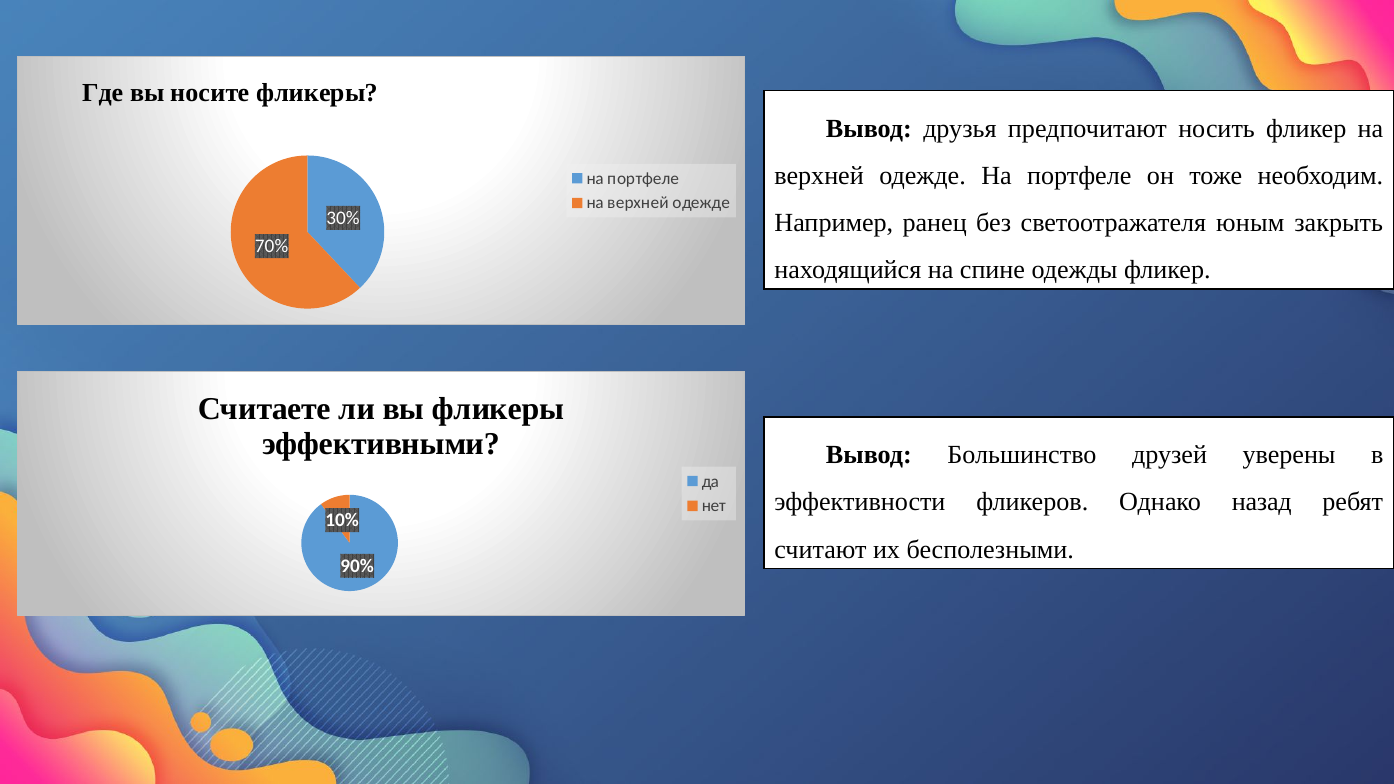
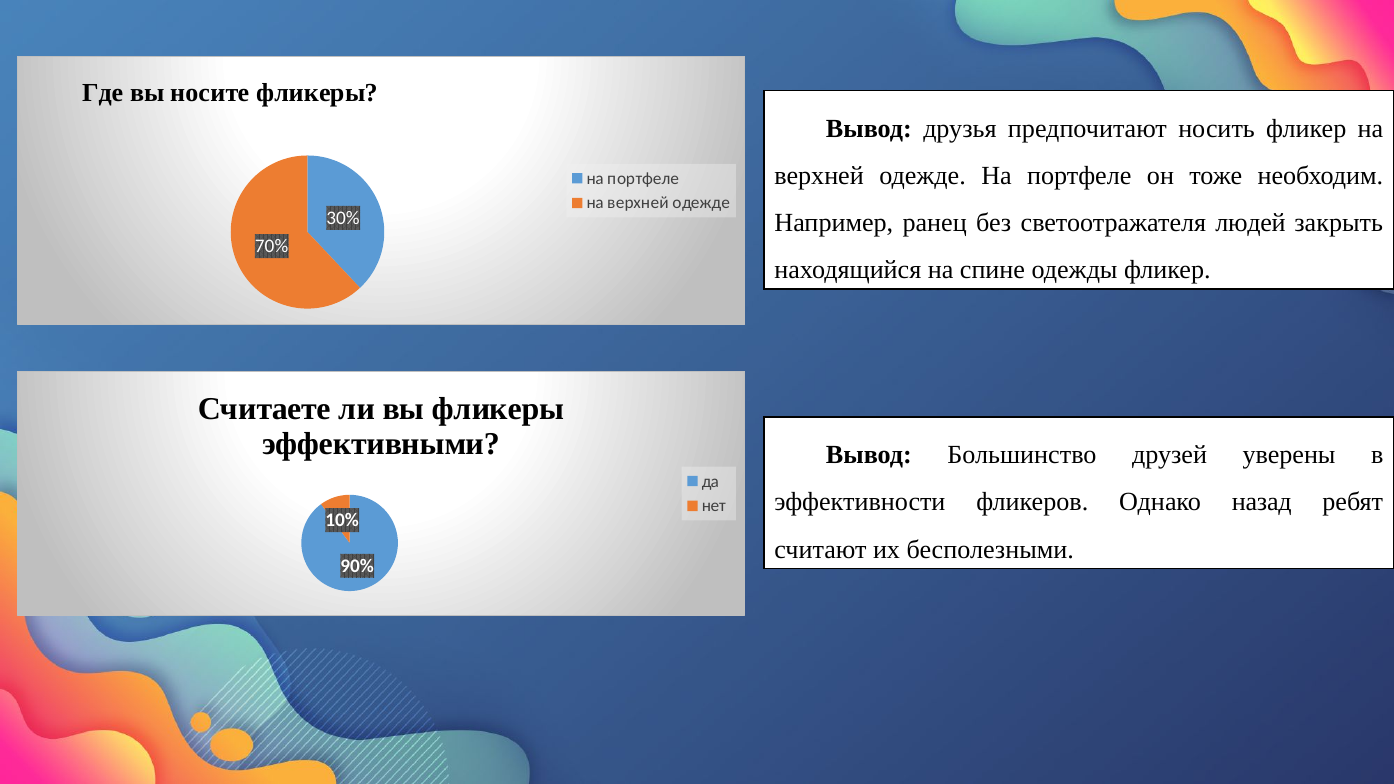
юным: юным -> людей
